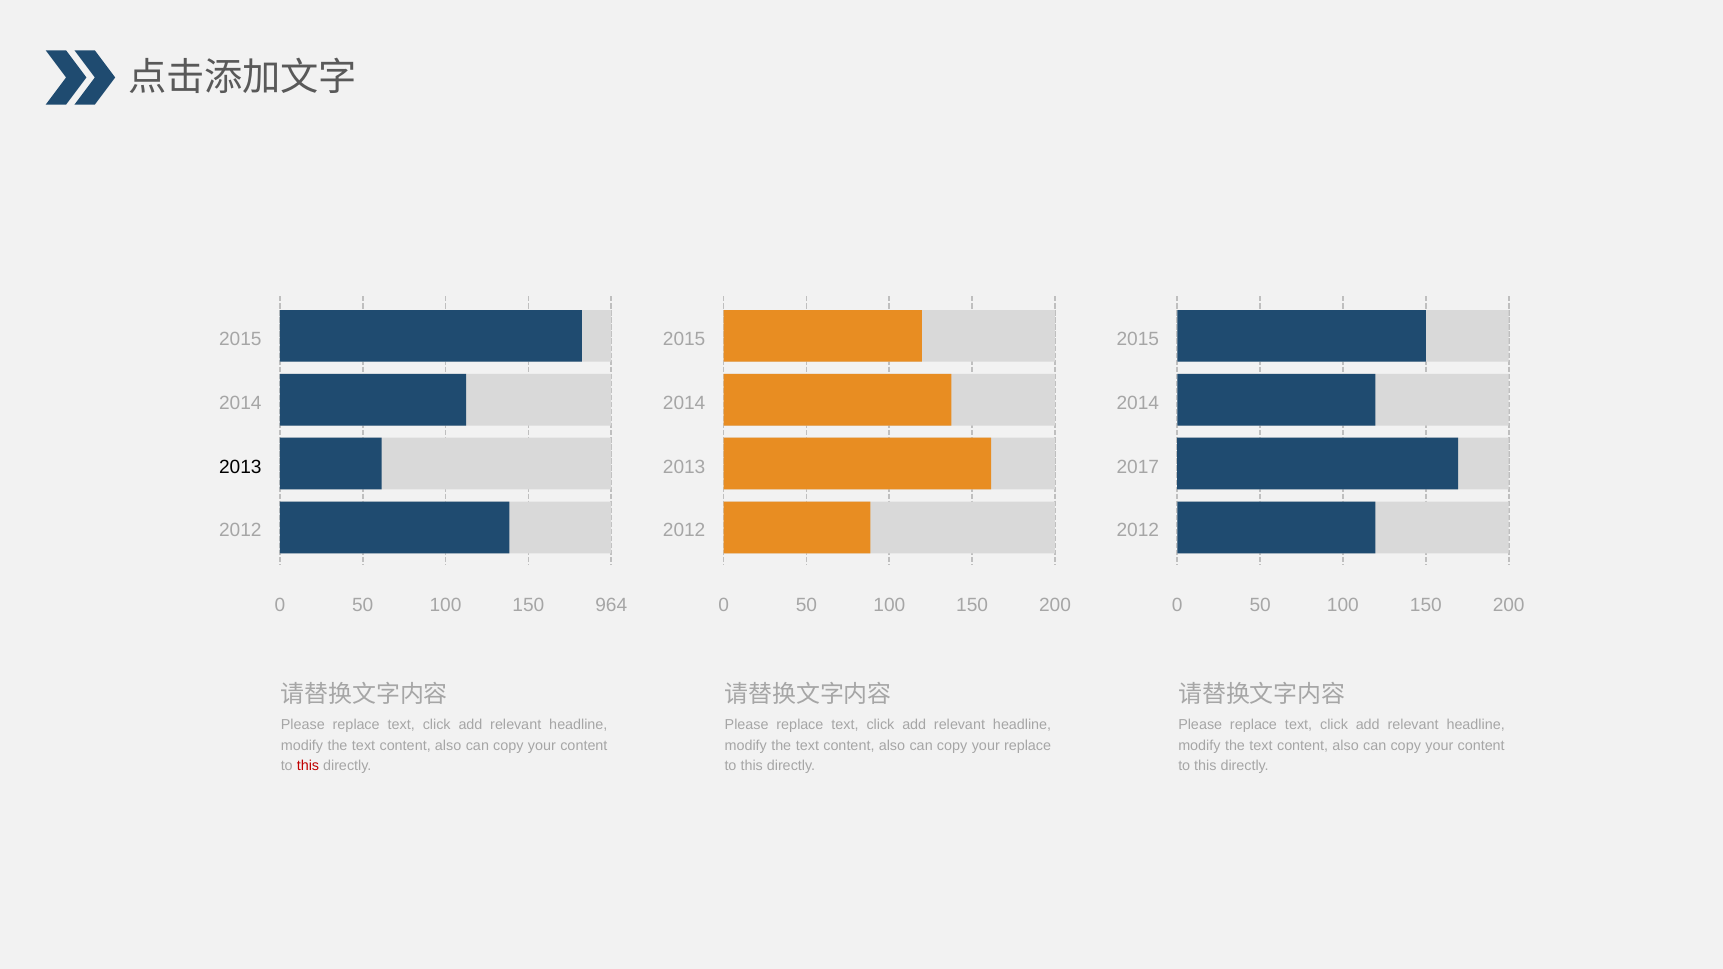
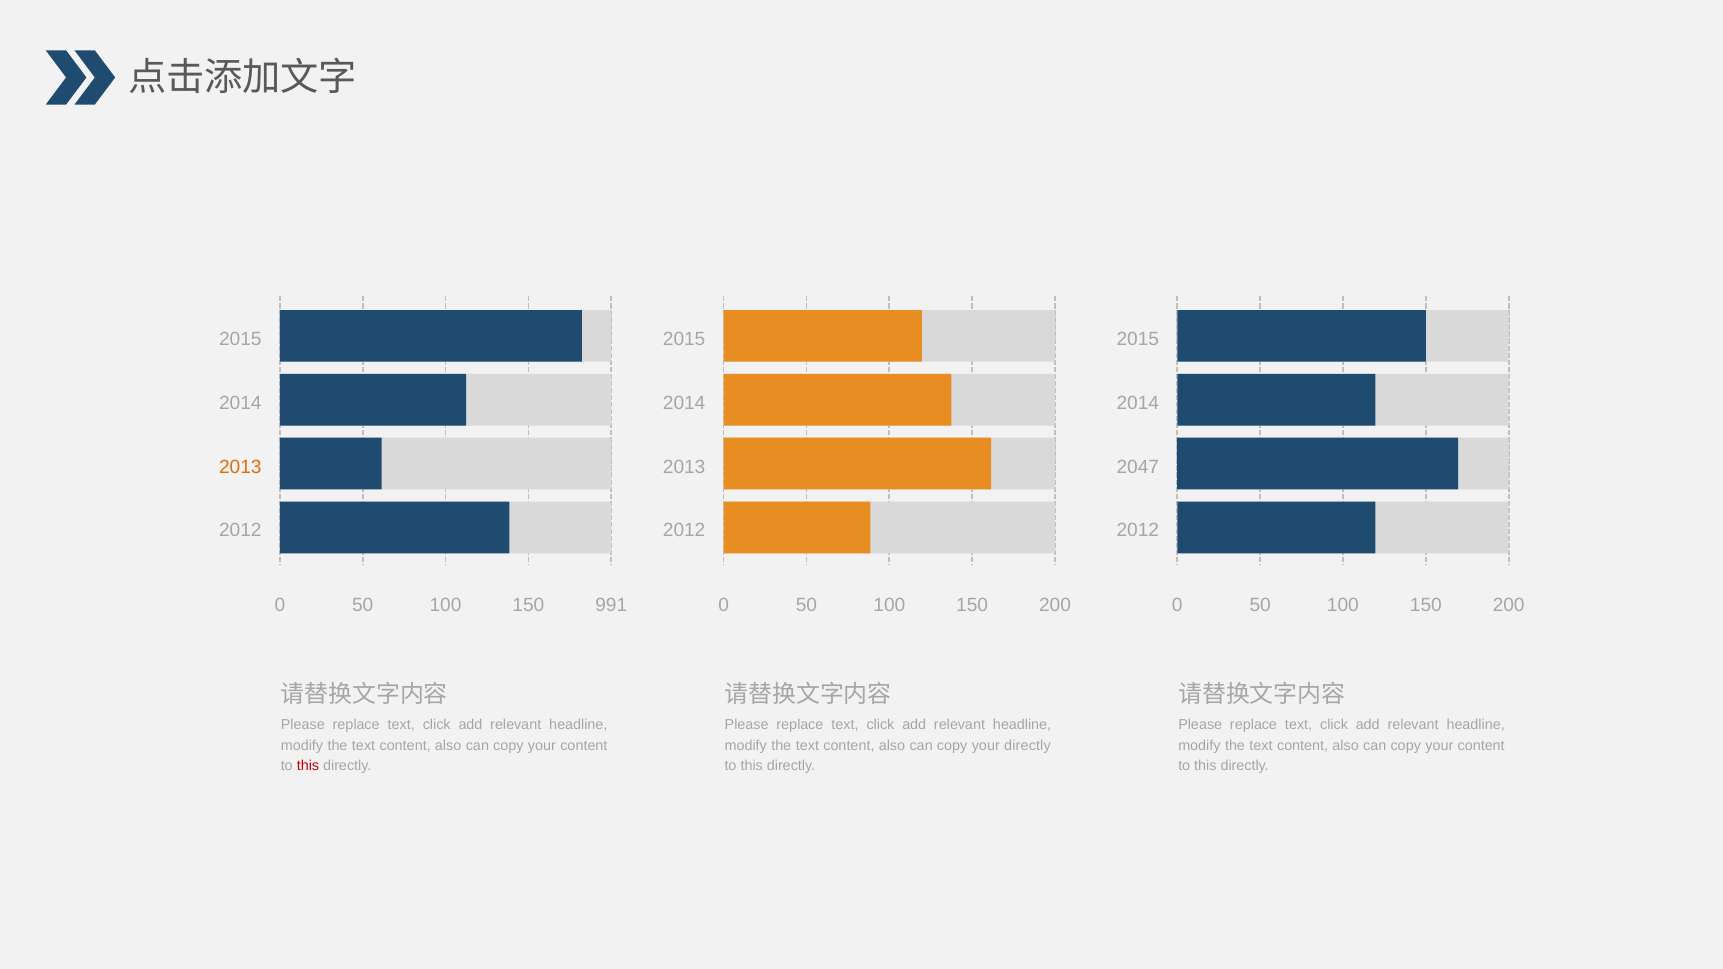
2013 at (240, 467) colour: black -> orange
2017: 2017 -> 2047
964: 964 -> 991
your replace: replace -> directly
